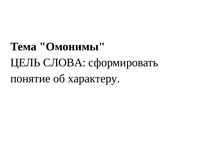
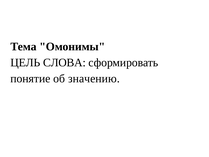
характеру: характеру -> значению
